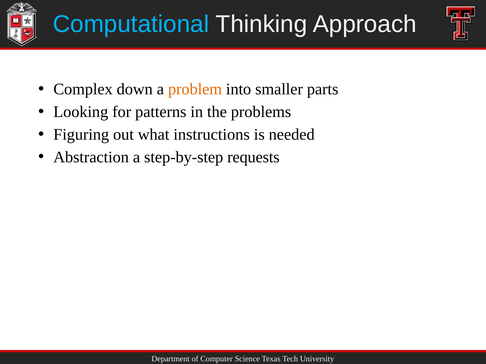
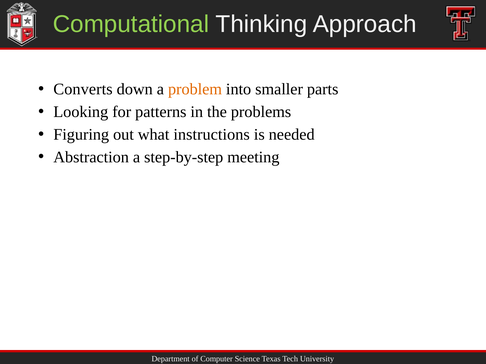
Computational colour: light blue -> light green
Complex: Complex -> Converts
requests: requests -> meeting
